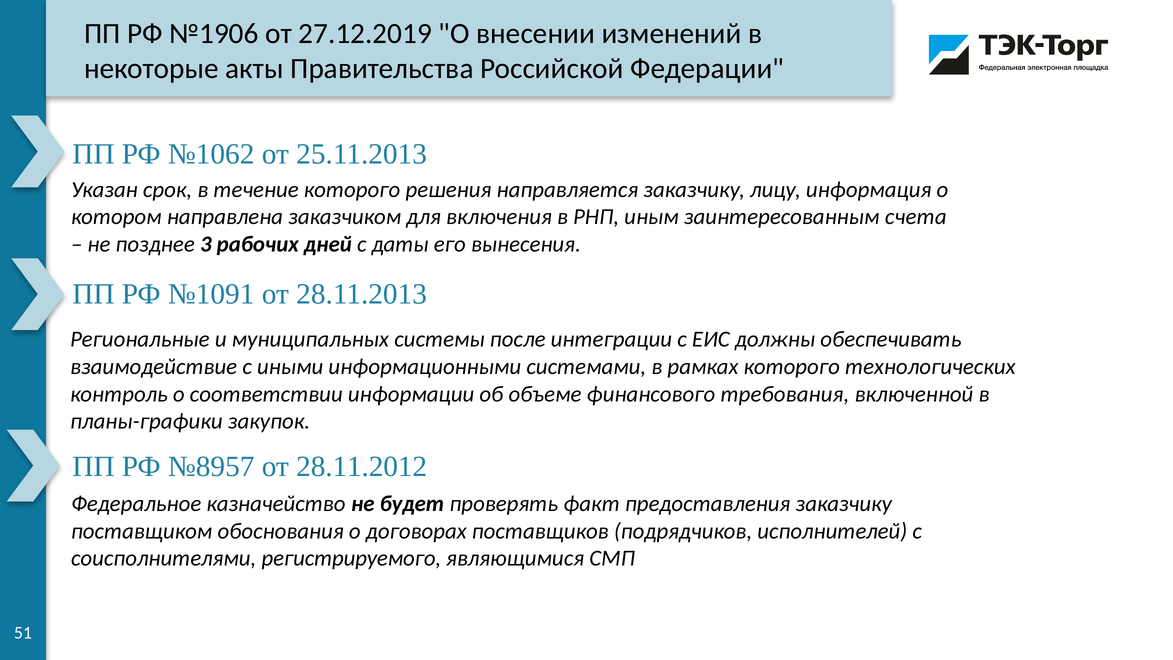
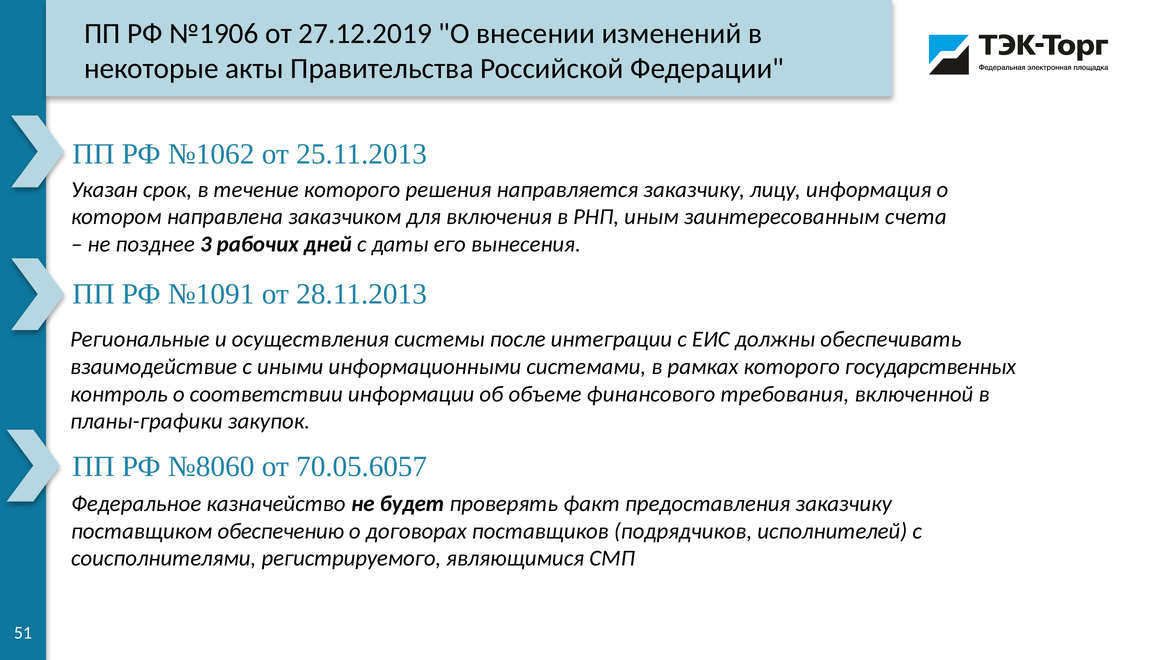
муниципальных: муниципальных -> осуществления
технологических: технологических -> государственных
№8957: №8957 -> №8060
28.11.2012: 28.11.2012 -> 70.05.6057
обоснования: обоснования -> обеспечению
